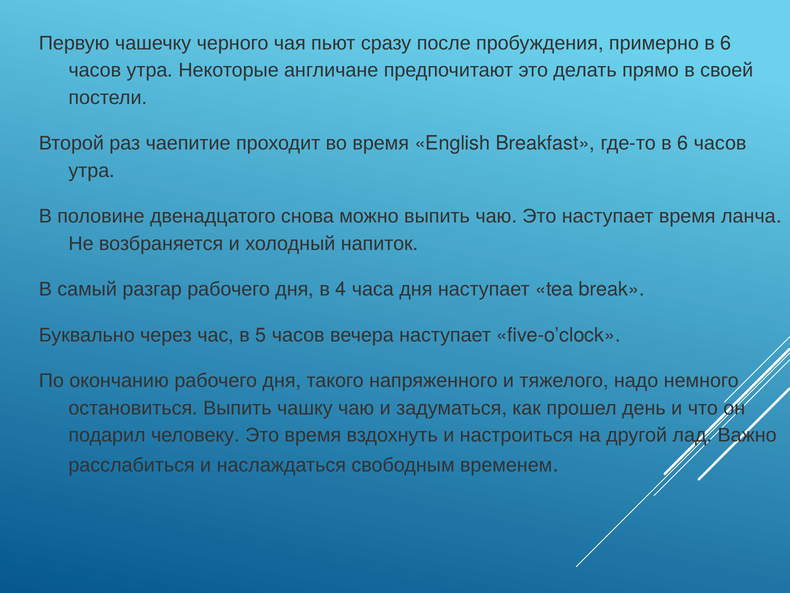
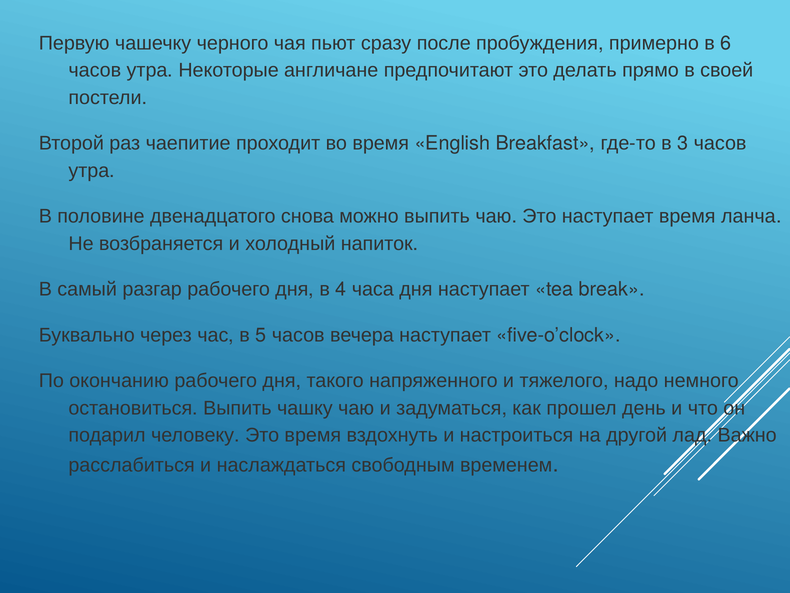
6 at (683, 143): 6 -> 3
